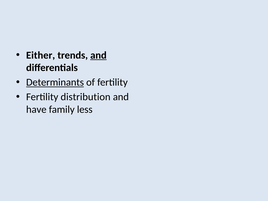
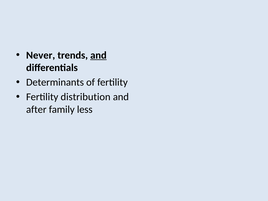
Either: Either -> Never
Determinants underline: present -> none
have: have -> after
